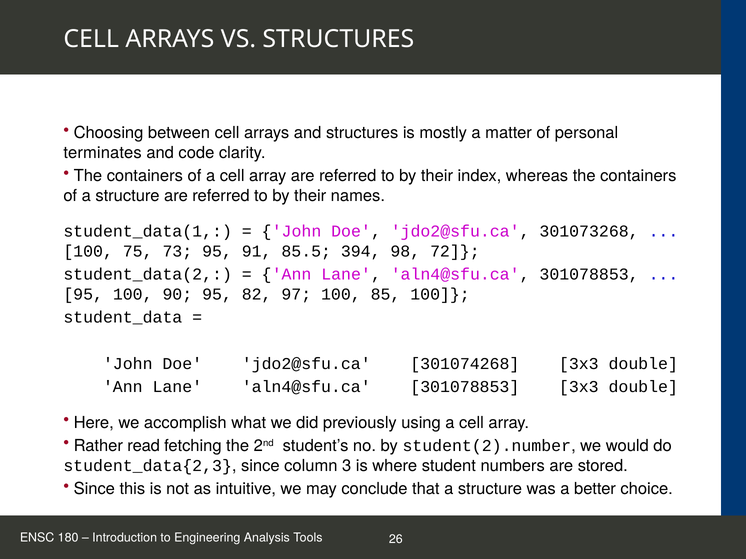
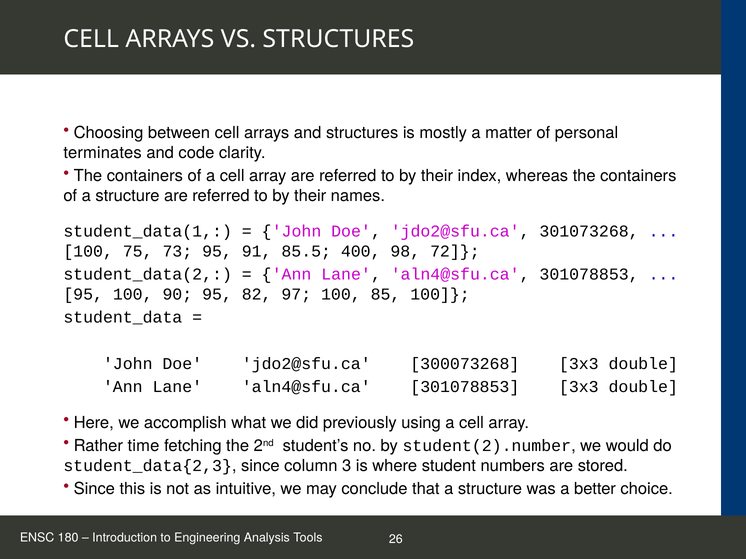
394: 394 -> 400
301074268: 301074268 -> 300073268
read: read -> time
